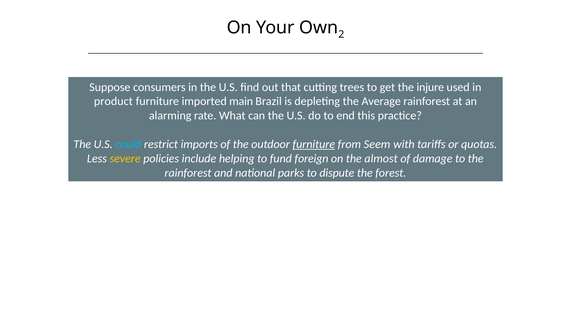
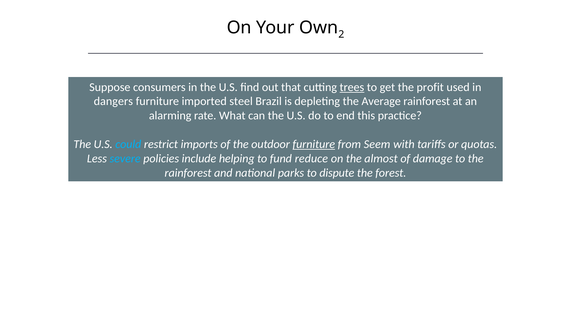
trees underline: none -> present
injure: injure -> profit
product: product -> dangers
main: main -> steel
severe colour: yellow -> light blue
foreign: foreign -> reduce
